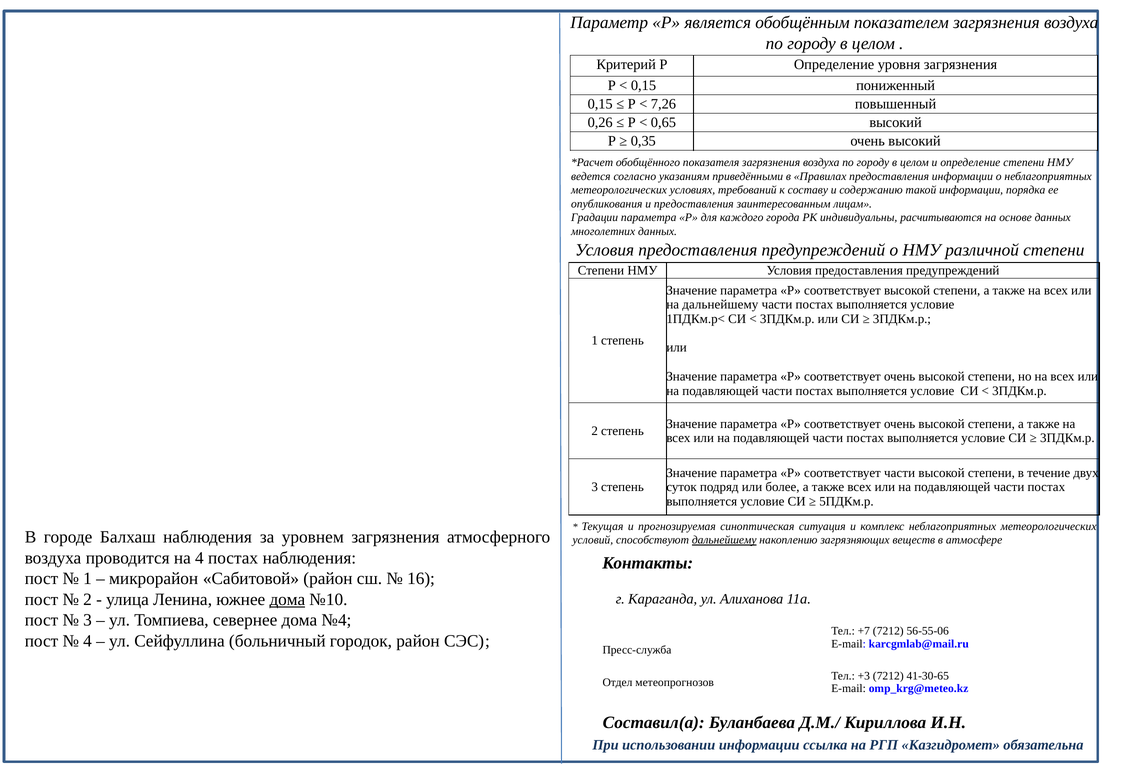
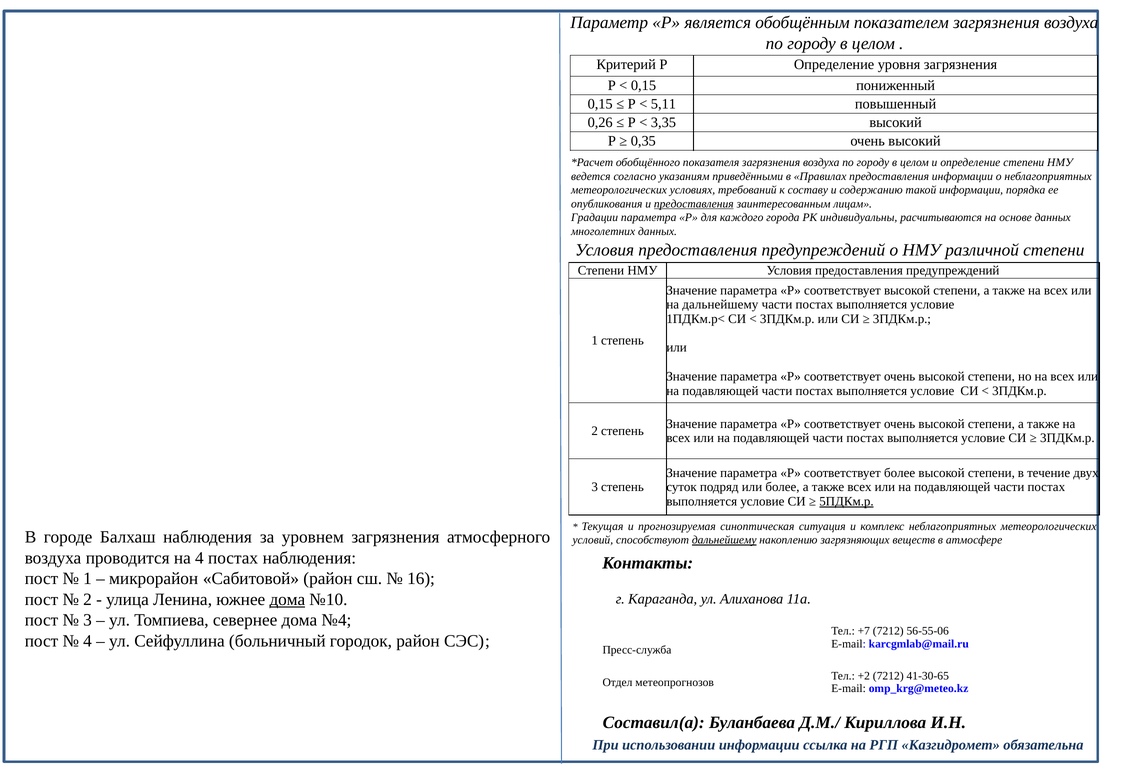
7,26: 7,26 -> 5,11
0,65: 0,65 -> 3,35
предоставления at (694, 204) underline: none -> present
соответствует части: части -> более
5ПДКм.р underline: none -> present
+3: +3 -> +2
